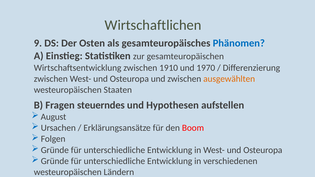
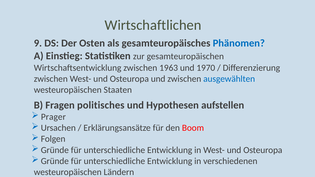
1910: 1910 -> 1963
ausgewählten colour: orange -> blue
steuerndes: steuerndes -> politisches
August: August -> Prager
